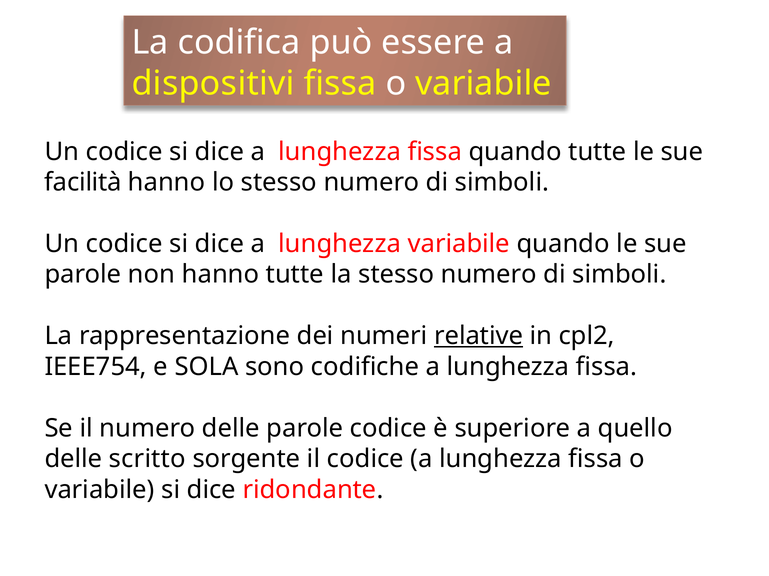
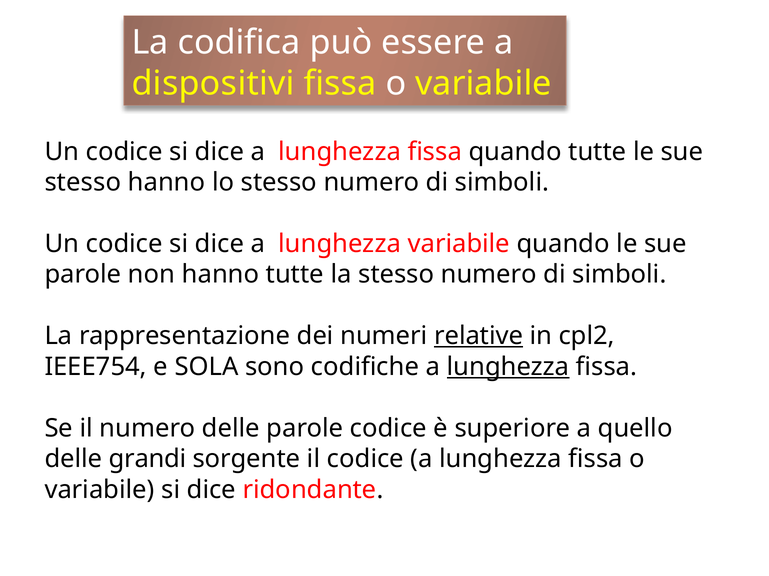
facilità at (83, 183): facilità -> stesso
lunghezza at (508, 367) underline: none -> present
scritto: scritto -> grandi
